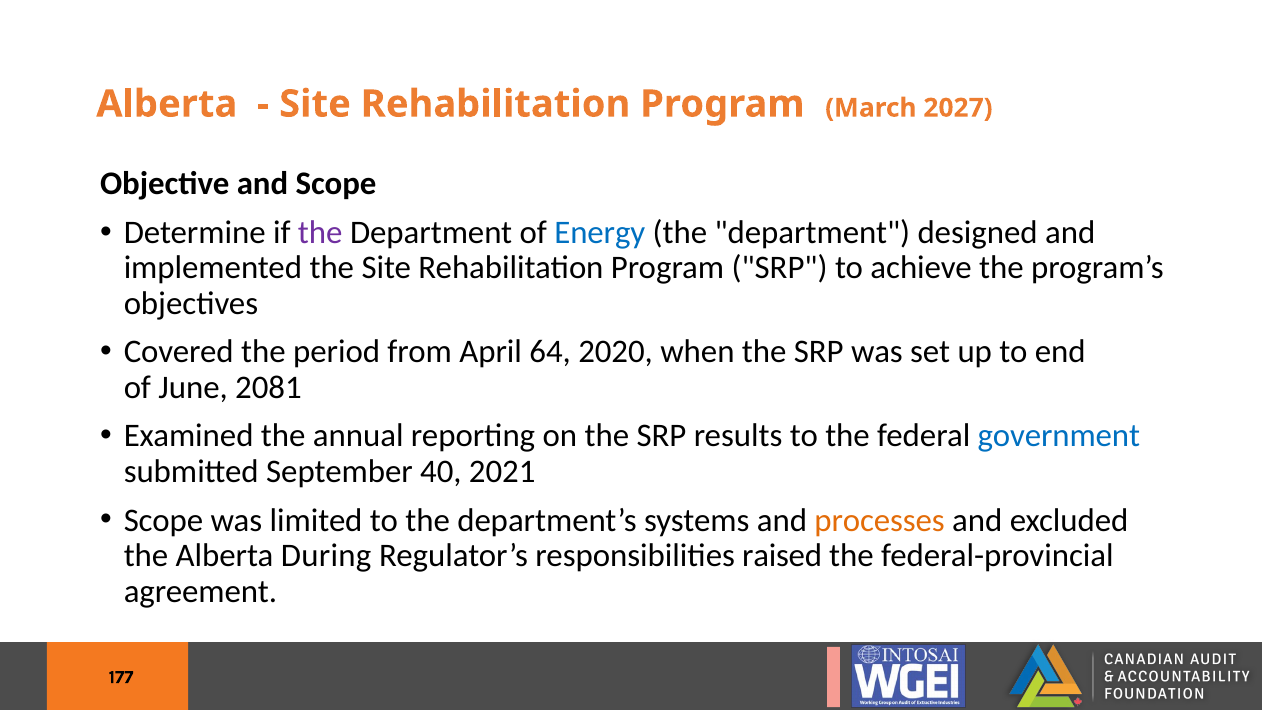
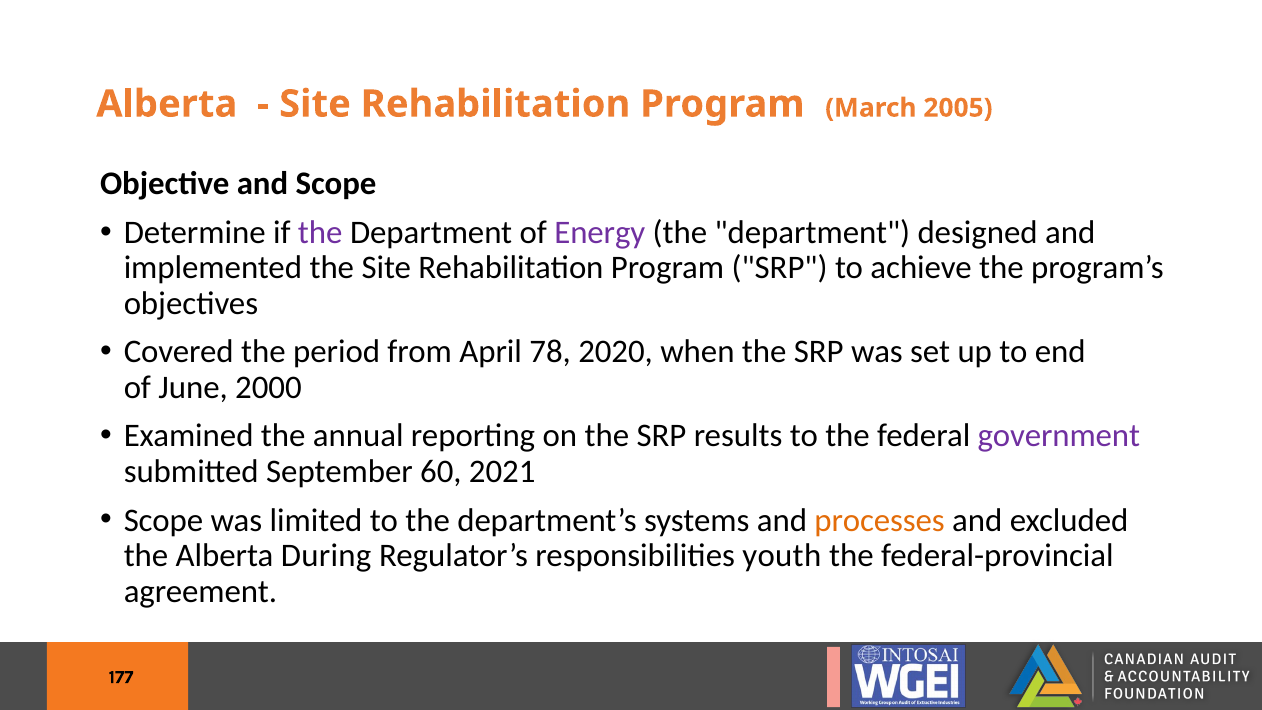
2027: 2027 -> 2005
Energy colour: blue -> purple
64: 64 -> 78
2081: 2081 -> 2000
government colour: blue -> purple
40: 40 -> 60
raised: raised -> youth
